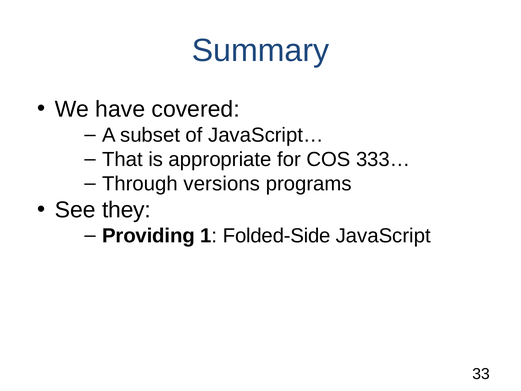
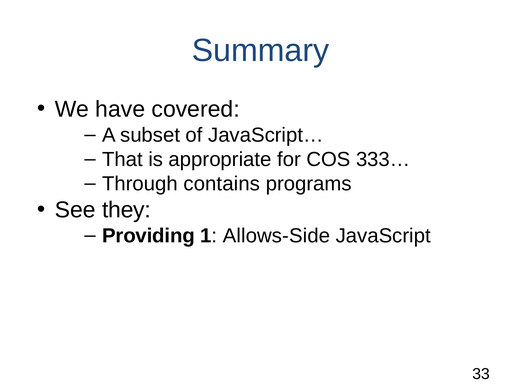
versions: versions -> contains
Folded-Side: Folded-Side -> Allows-Side
